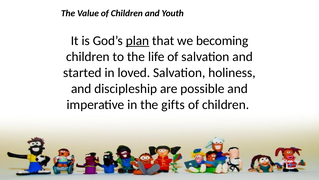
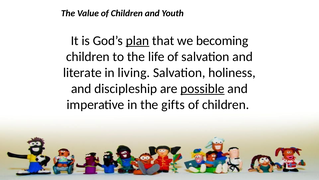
started: started -> literate
loved: loved -> living
possible underline: none -> present
